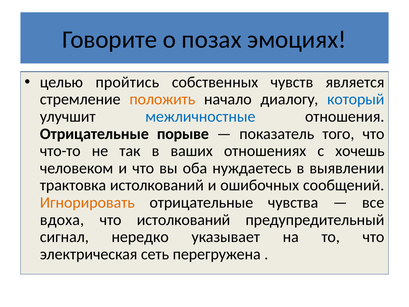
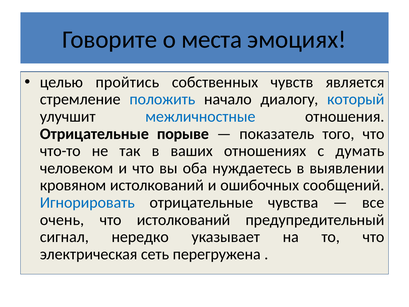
позах: позах -> места
положить colour: orange -> blue
хочешь: хочешь -> думать
трактовка: трактовка -> кровяном
Игнорировать colour: orange -> blue
вдоха: вдоха -> очень
